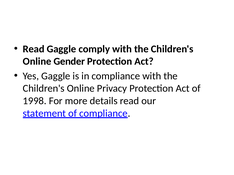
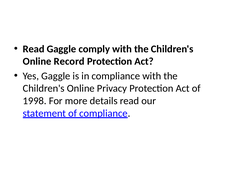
Gender: Gender -> Record
